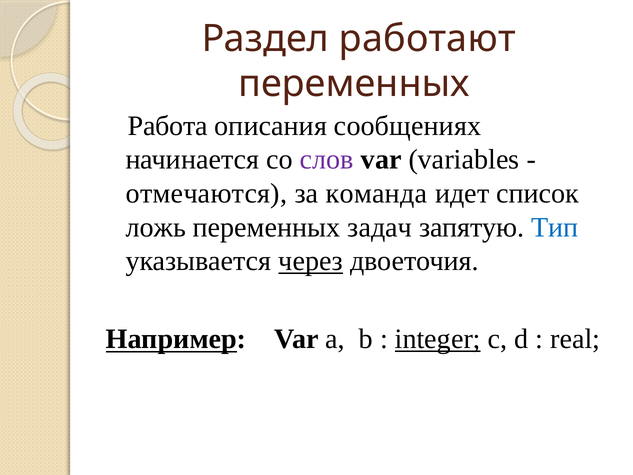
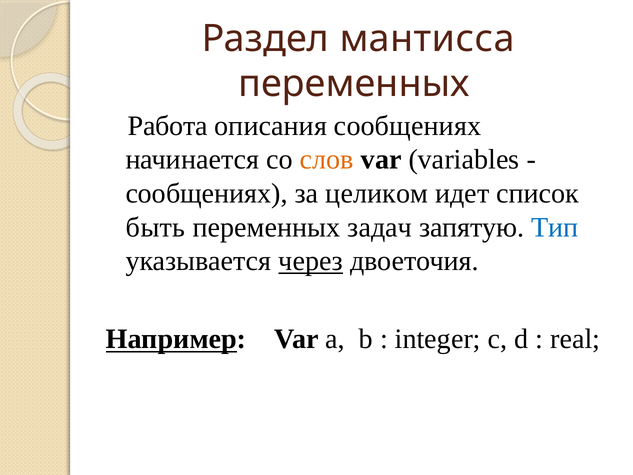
работают: работают -> мантисса
слов colour: purple -> orange
отмечаются at (206, 193): отмечаются -> сообщениях
команда: команда -> целиком
ложь: ложь -> быть
integer underline: present -> none
